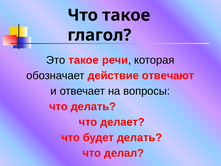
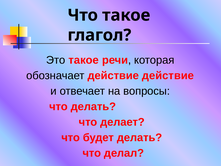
действие отвечают: отвечают -> действие
